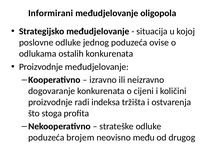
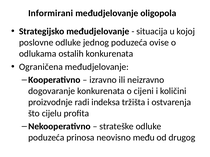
Proizvodnje at (41, 67): Proizvodnje -> Ograničena
stoga: stoga -> cijelu
brojem: brojem -> prinosa
